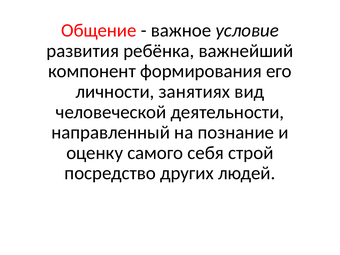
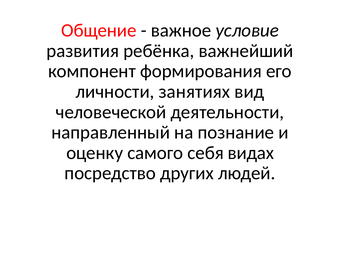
строй: строй -> видах
